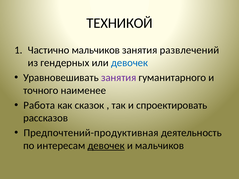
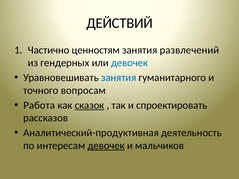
ТЕХНИКОЙ: ТЕХНИКОЙ -> ДЕЙСТВИЙ
Частично мальчиков: мальчиков -> ценностям
занятия at (119, 78) colour: purple -> blue
наименее: наименее -> вопросам
сказок underline: none -> present
Предпочтений-продуктивная: Предпочтений-продуктивная -> Аналитический-продуктивная
